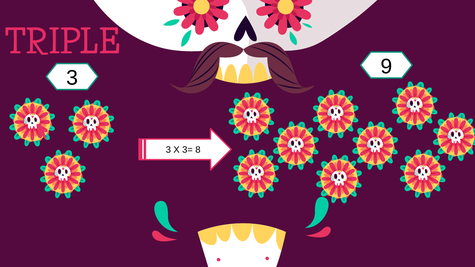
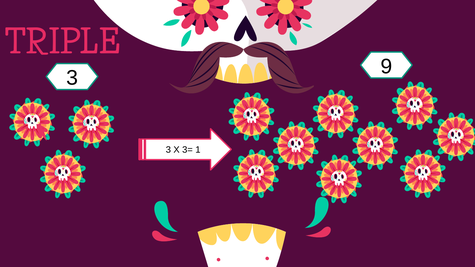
8: 8 -> 1
